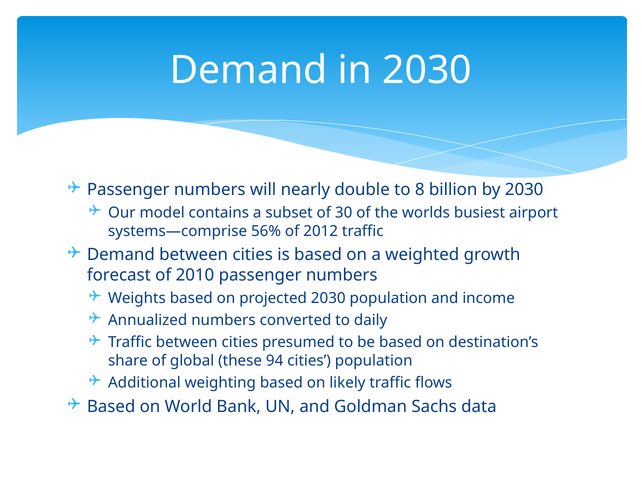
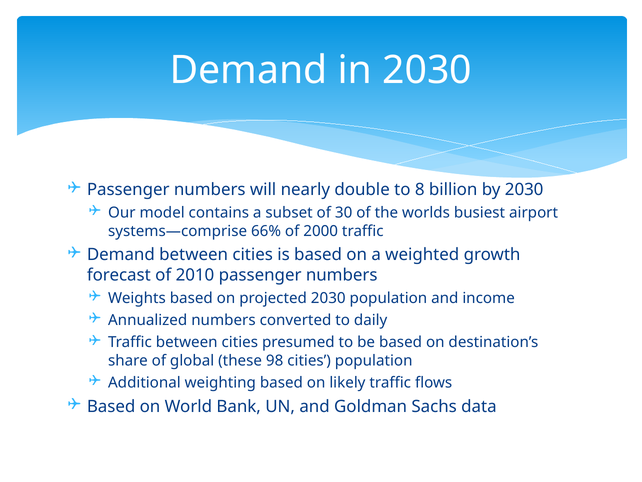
56%: 56% -> 66%
2012: 2012 -> 2000
94: 94 -> 98
